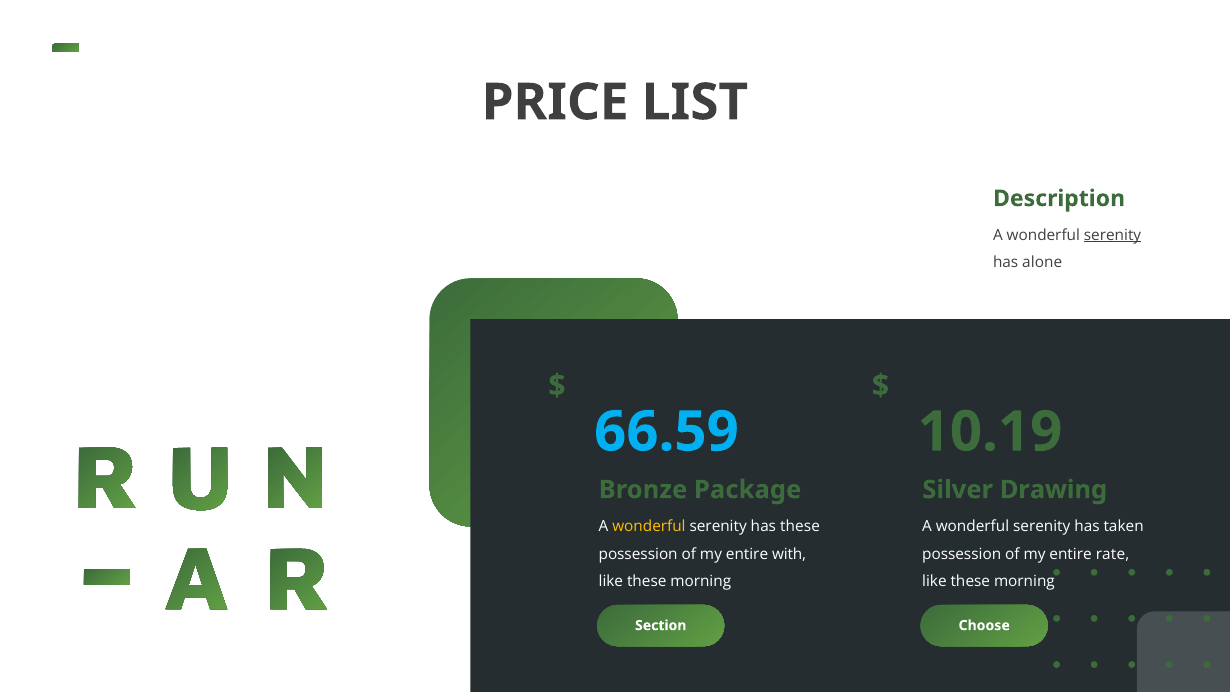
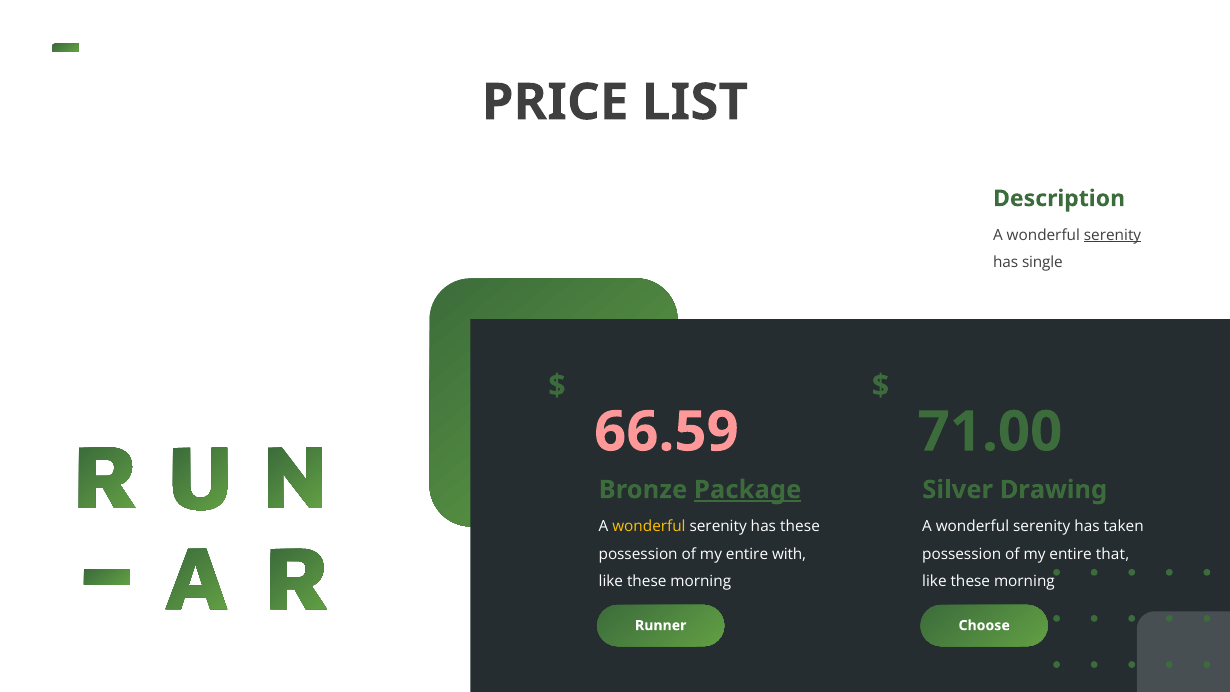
alone: alone -> single
66.59 colour: light blue -> pink
10.19: 10.19 -> 71.00
Package underline: none -> present
rate: rate -> that
Section: Section -> Runner
